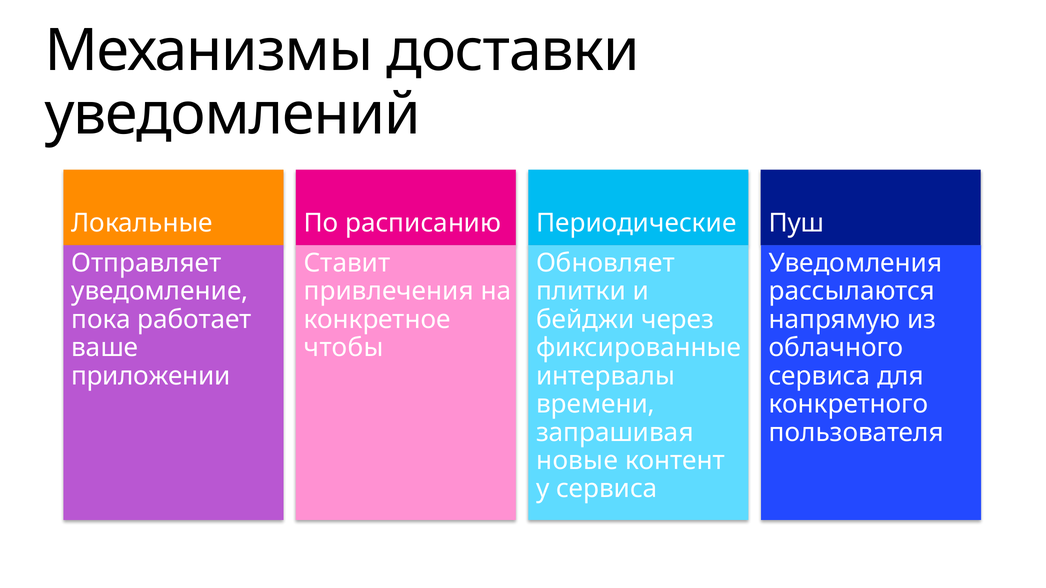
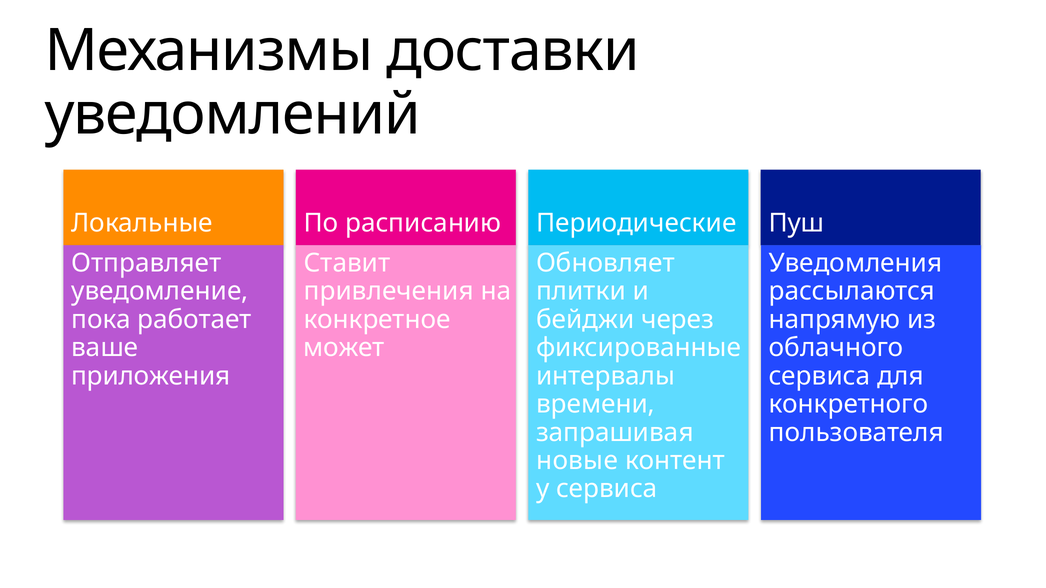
чтобы: чтобы -> может
приложении: приложении -> приложения
